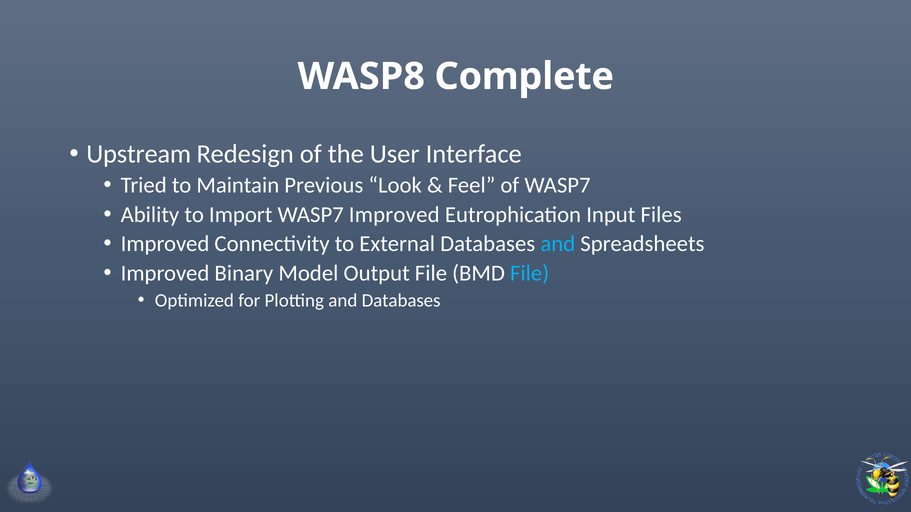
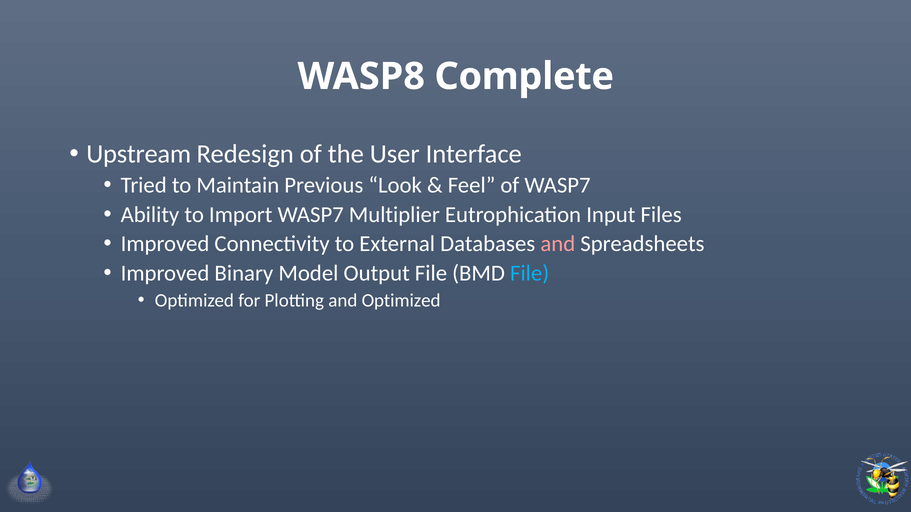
WASP7 Improved: Improved -> Multiplier
and at (558, 244) colour: light blue -> pink
and Databases: Databases -> Optimized
